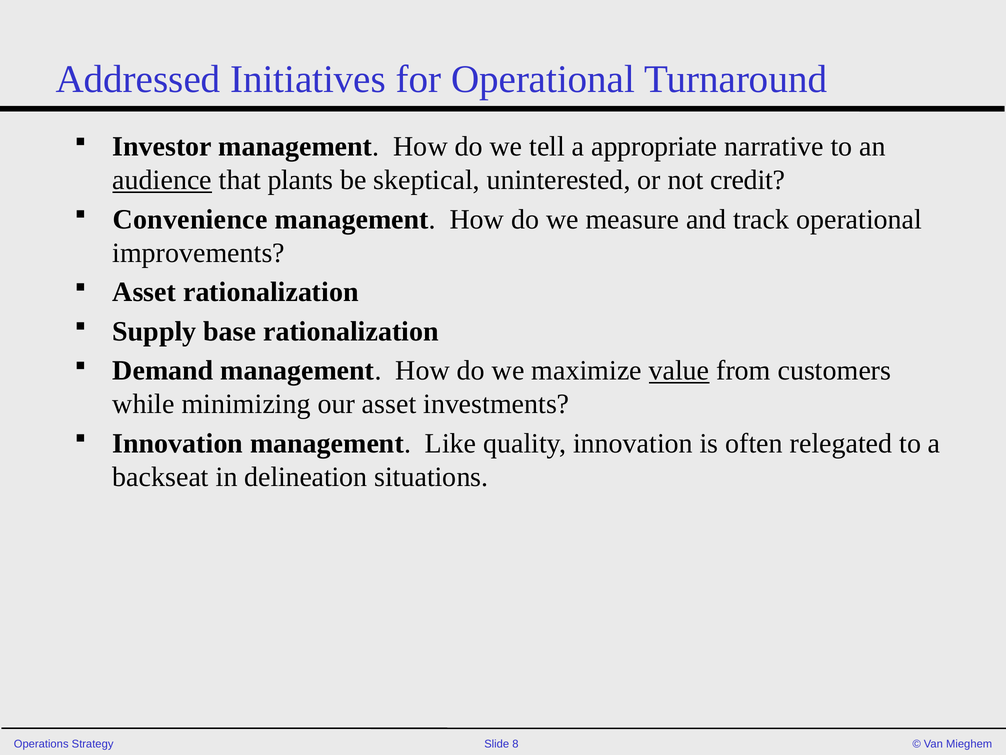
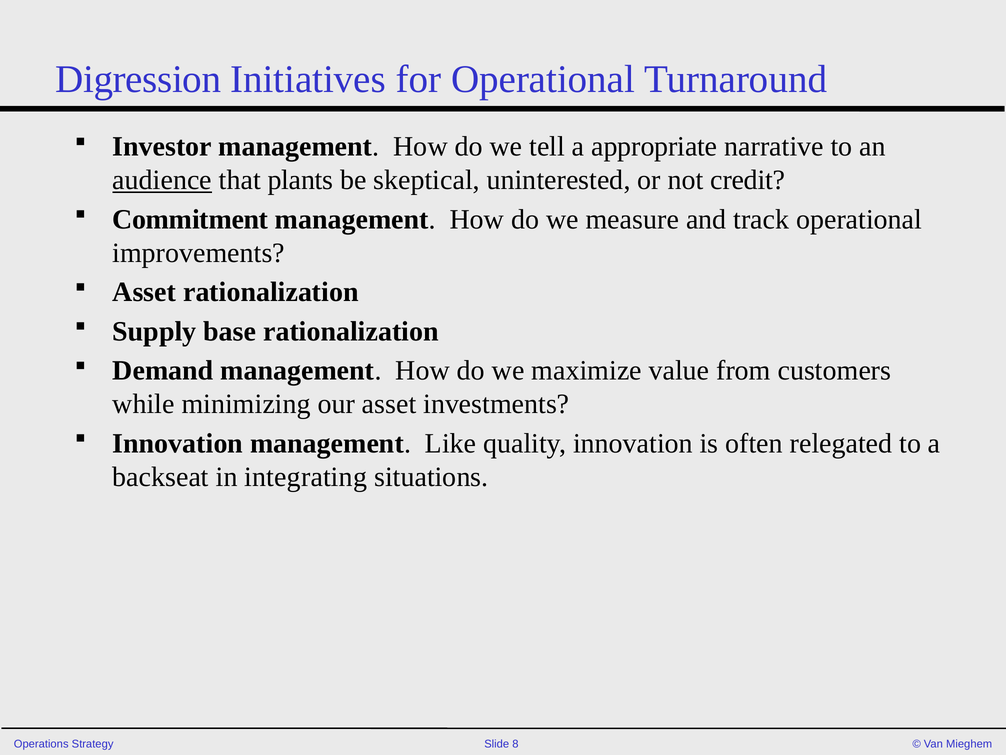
Addressed: Addressed -> Digression
Convenience: Convenience -> Commitment
value underline: present -> none
delineation: delineation -> integrating
